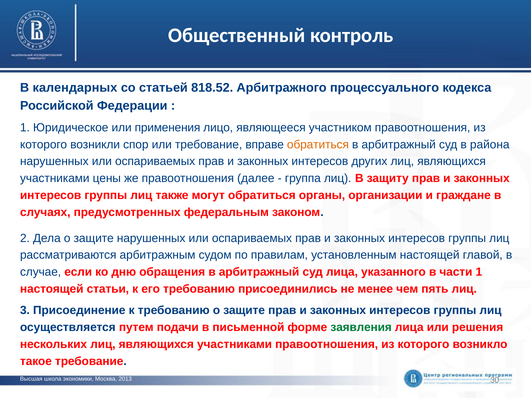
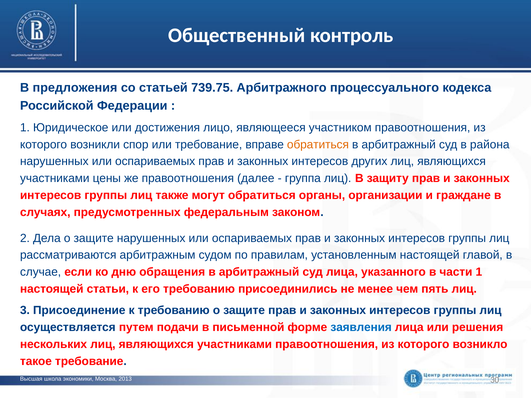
календарных: календарных -> предложения
818.52: 818.52 -> 739.75
применения: применения -> достижения
заявления colour: green -> blue
